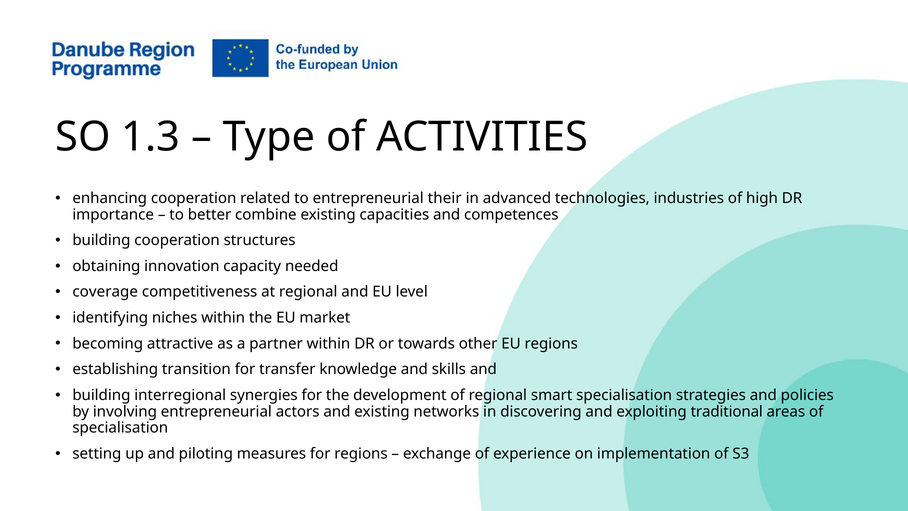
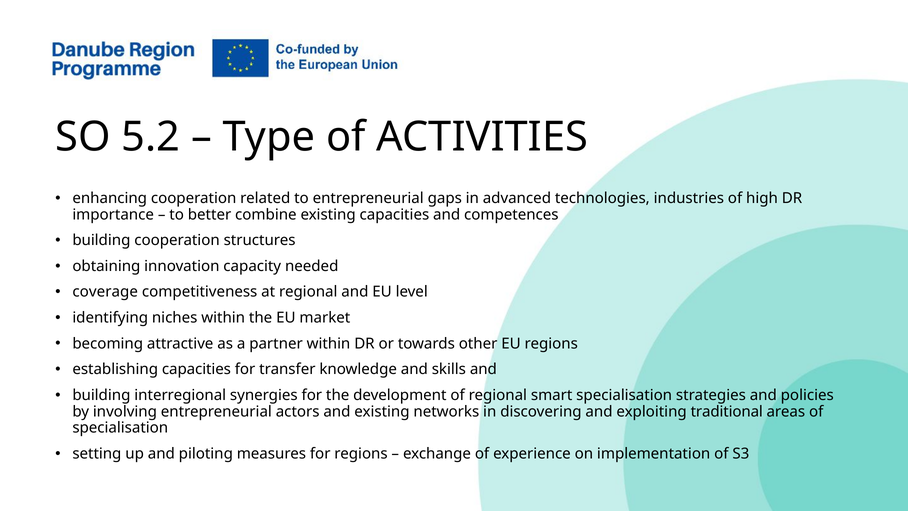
1.3: 1.3 -> 5.2
their: their -> gaps
establishing transition: transition -> capacities
